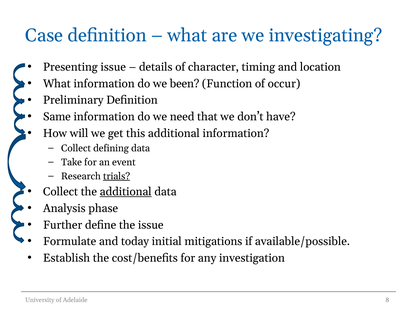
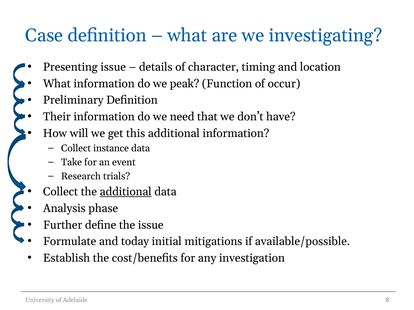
been: been -> peak
Same: Same -> Their
defining: defining -> instance
trials underline: present -> none
